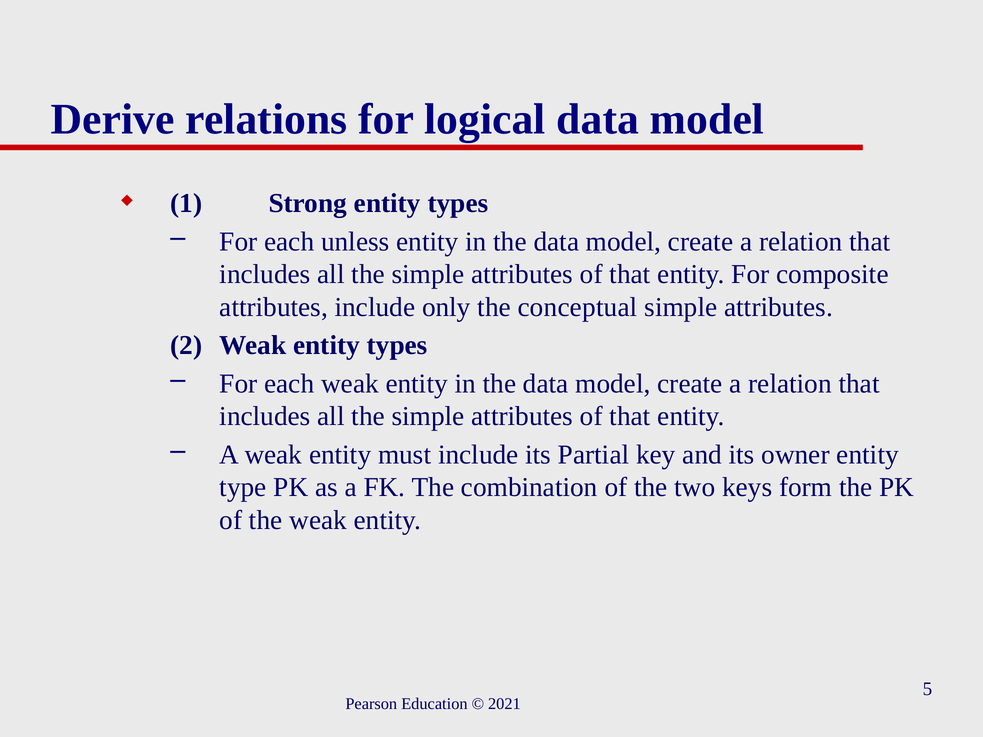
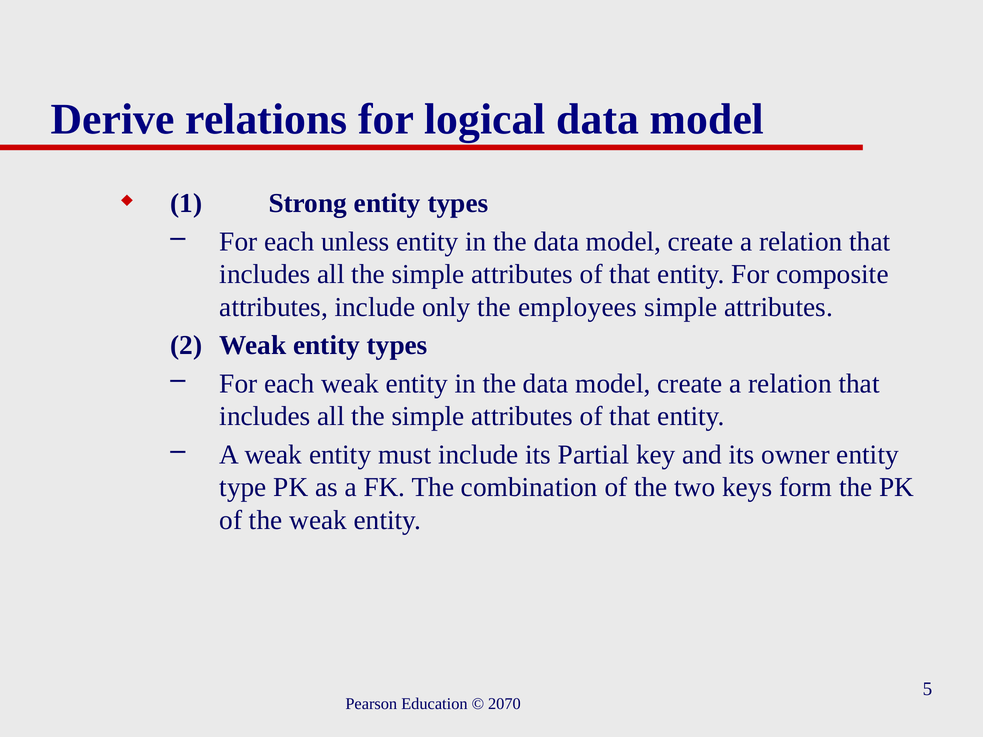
conceptual: conceptual -> employees
2021: 2021 -> 2070
